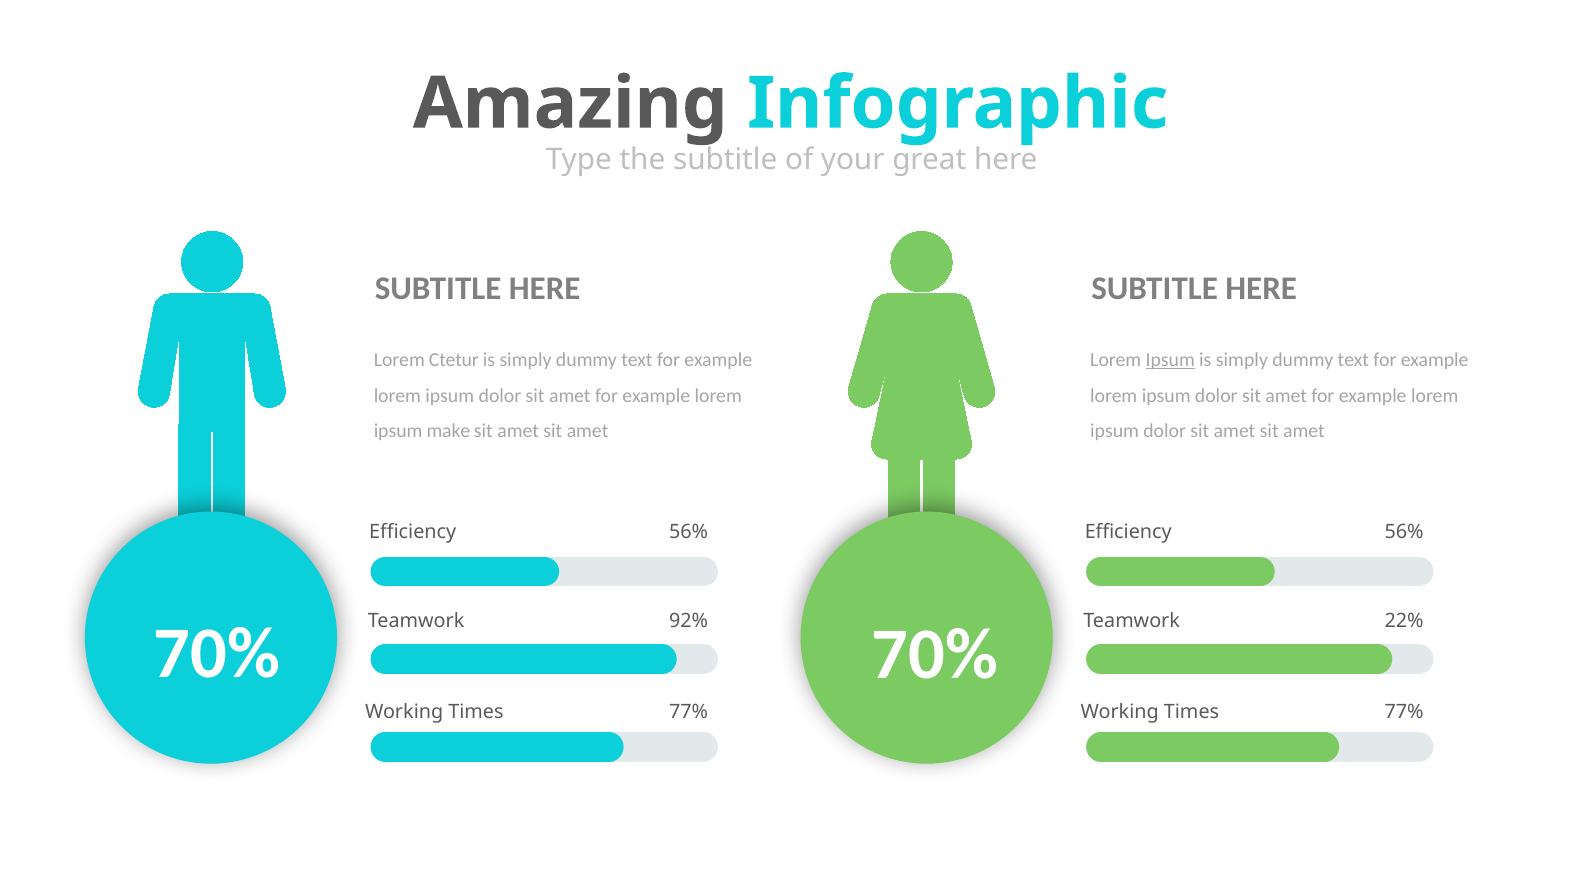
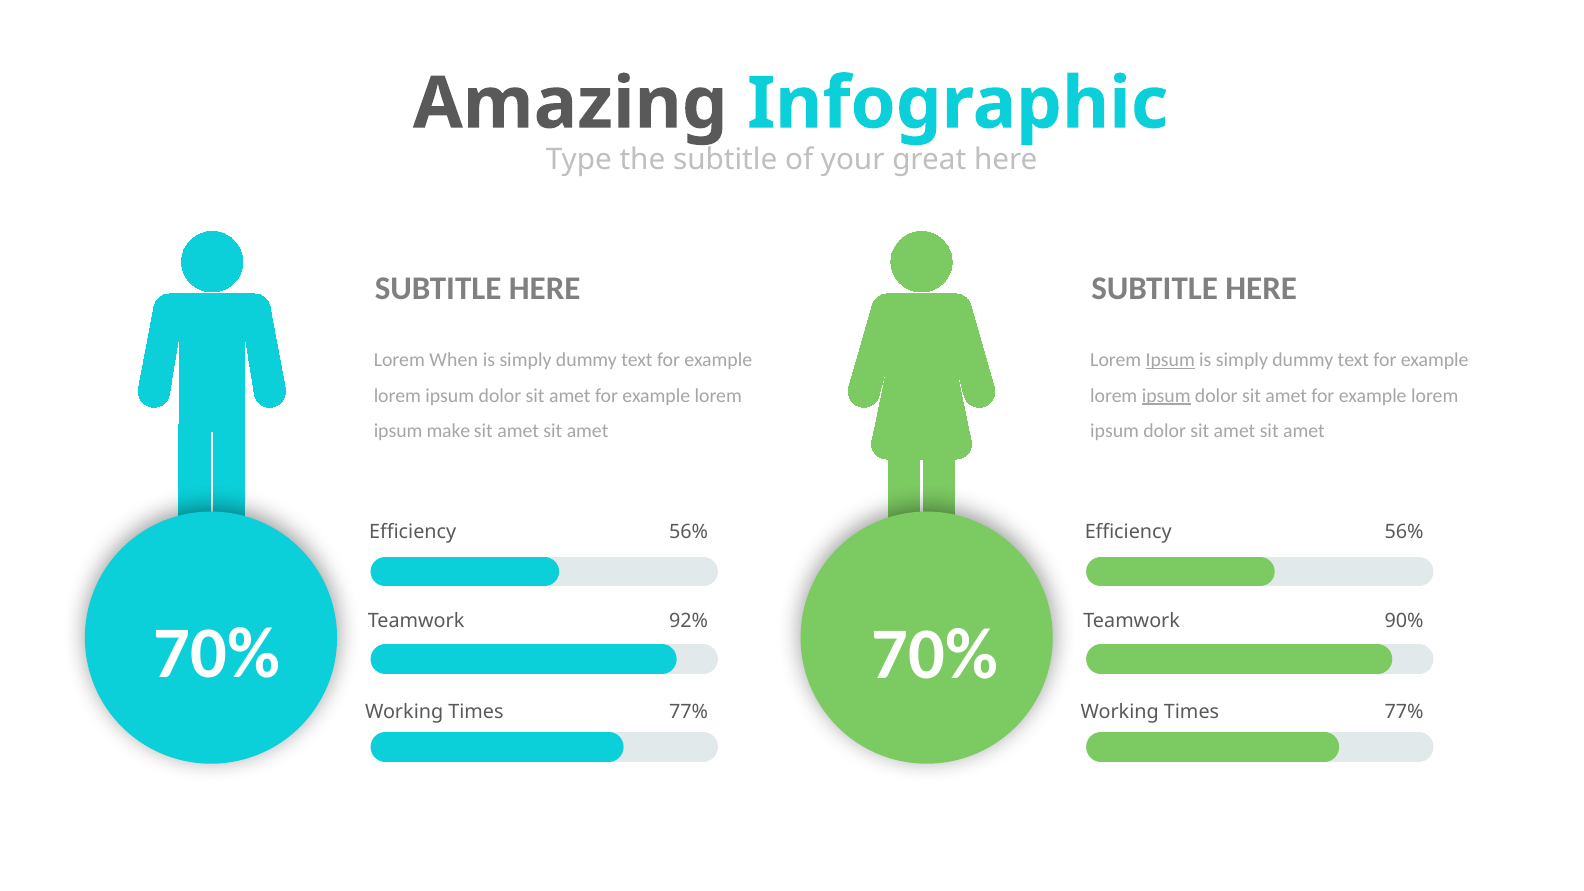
Ctetur: Ctetur -> When
ipsum at (1166, 395) underline: none -> present
22%: 22% -> 90%
